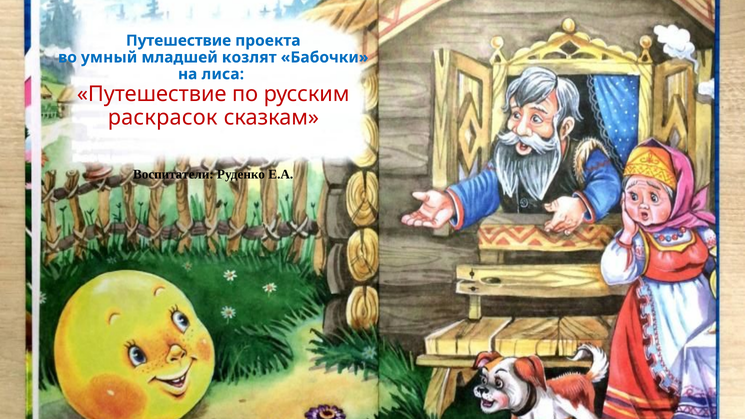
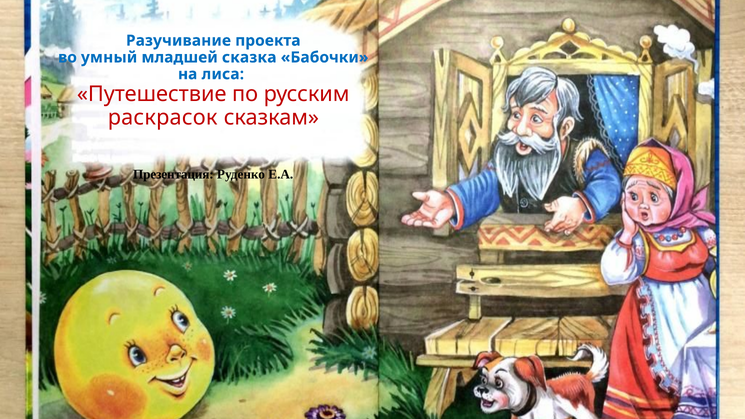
Путешествие at (179, 41): Путешествие -> Разучивание
козлят: козлят -> сказка
Воспитатели: Воспитатели -> Презентация
